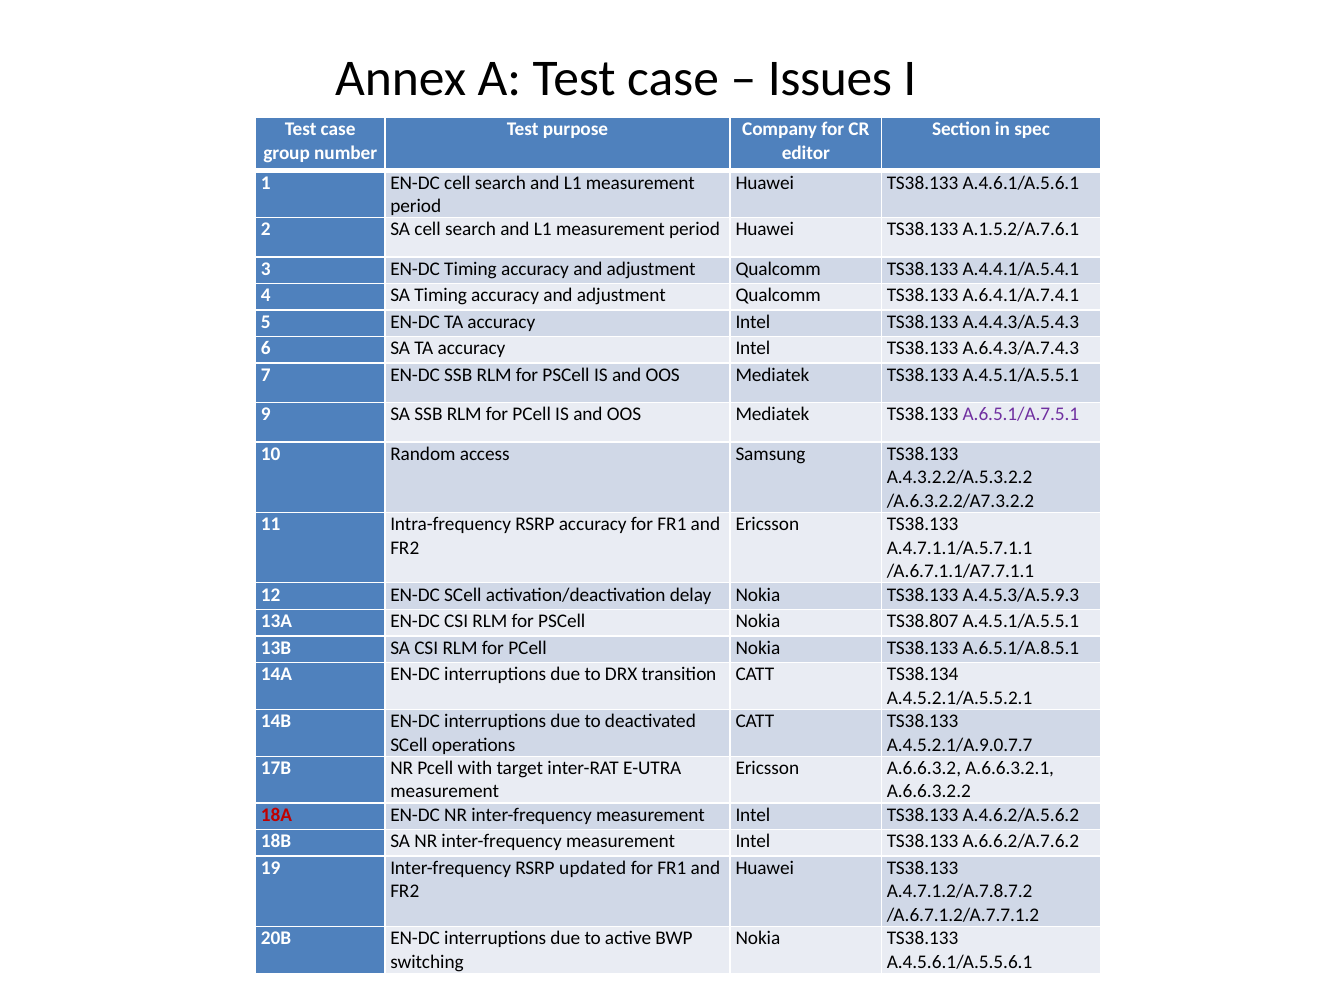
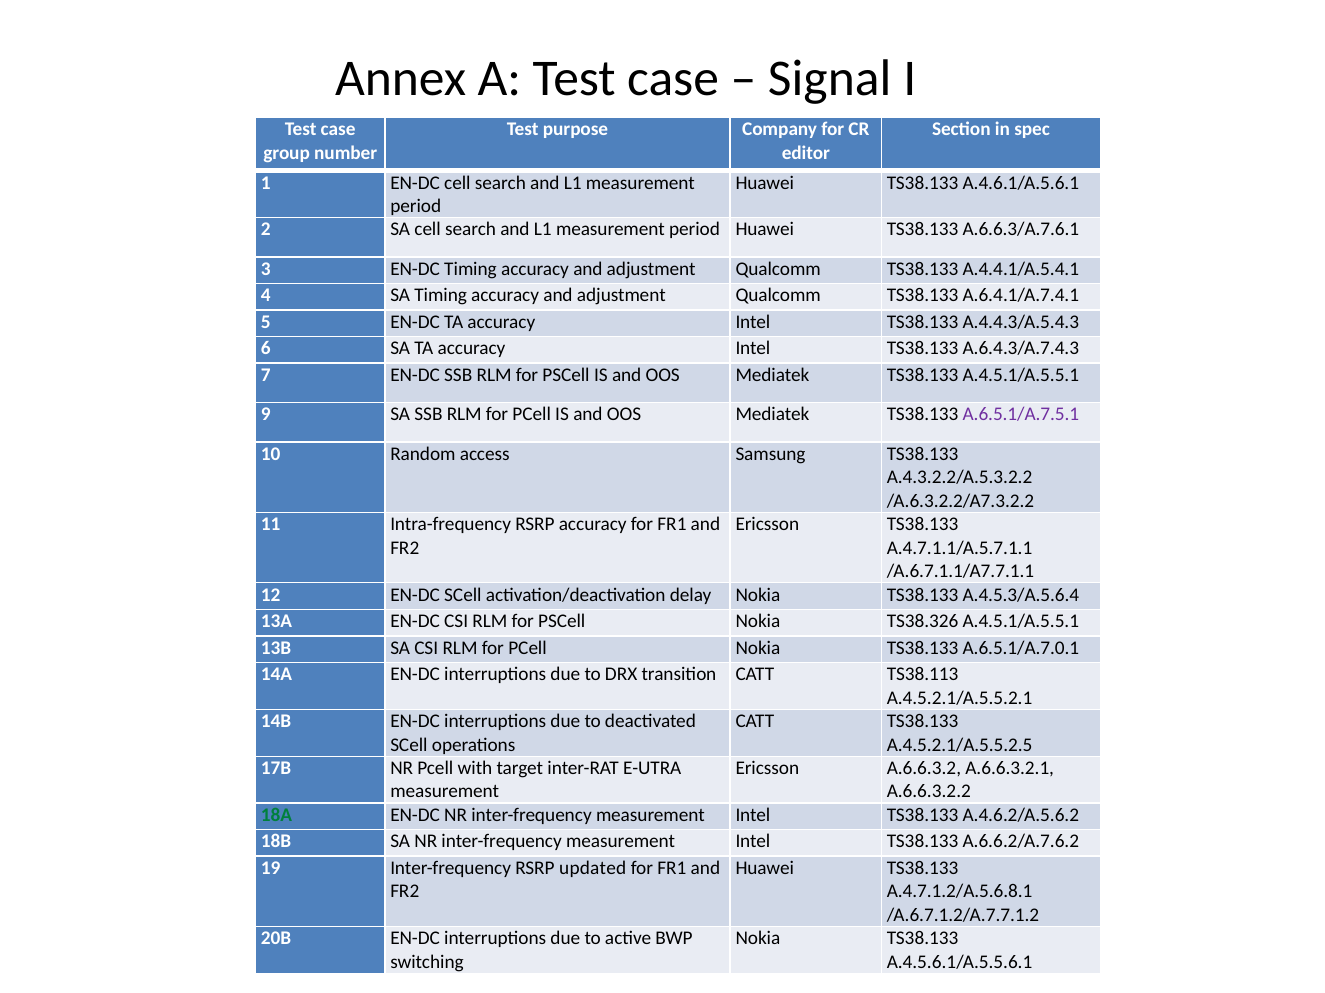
Issues: Issues -> Signal
A.1.5.2/A.7.6.1: A.1.5.2/A.7.6.1 -> A.6.6.3/A.7.6.1
A.4.5.3/A.5.9.3: A.4.5.3/A.5.9.3 -> A.4.5.3/A.5.6.4
TS38.807: TS38.807 -> TS38.326
A.6.5.1/A.8.5.1: A.6.5.1/A.8.5.1 -> A.6.5.1/A.7.0.1
TS38.134: TS38.134 -> TS38.113
A.4.5.2.1/A.9.0.7.7: A.4.5.2.1/A.9.0.7.7 -> A.4.5.2.1/A.5.5.2.5
18A colour: red -> green
A.4.7.1.2/A.7.8.7.2: A.4.7.1.2/A.7.8.7.2 -> A.4.7.1.2/A.5.6.8.1
